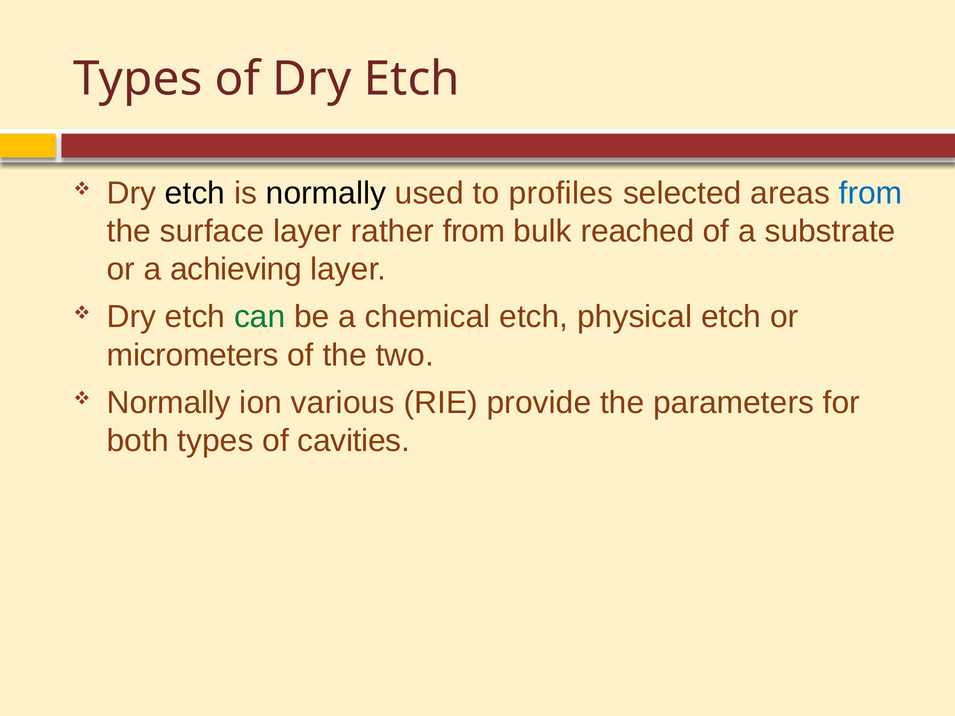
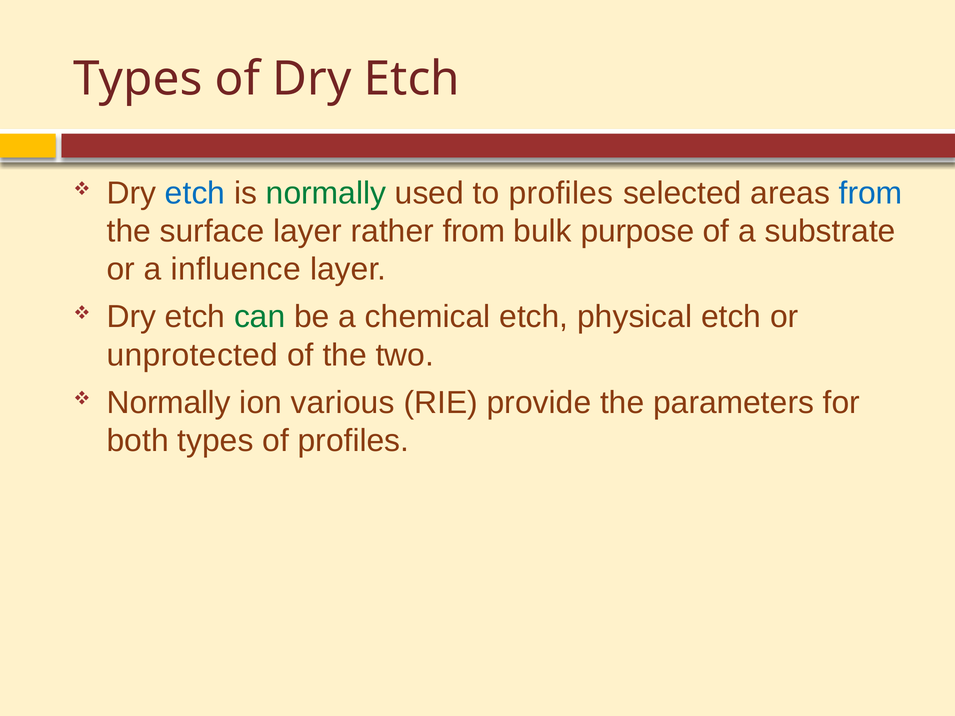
etch at (195, 193) colour: black -> blue
normally at (326, 193) colour: black -> green
reached: reached -> purpose
achieving: achieving -> influence
micrometers: micrometers -> unprotected
of cavities: cavities -> profiles
